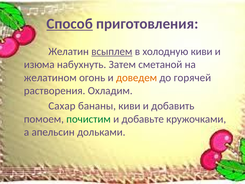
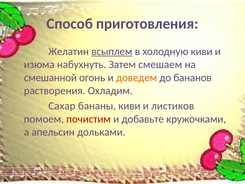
Способ underline: present -> none
сметаной: сметаной -> смешаем
желатином: желатином -> смешанной
горячей: горячей -> бананов
добавить: добавить -> листиков
почистим colour: green -> red
